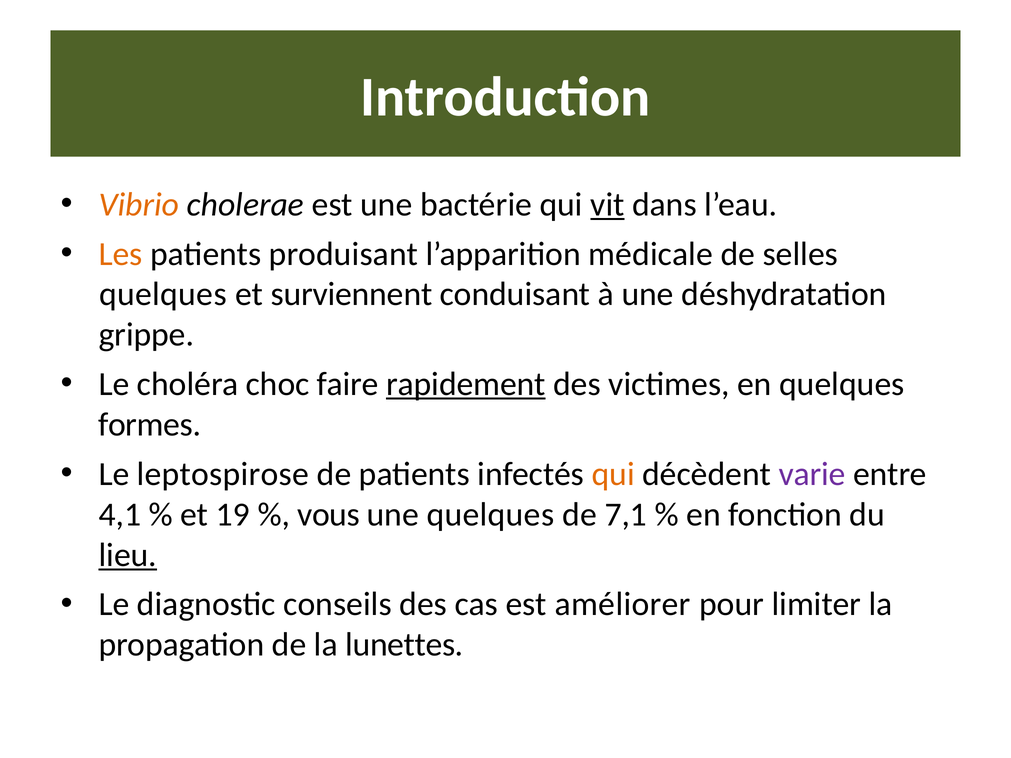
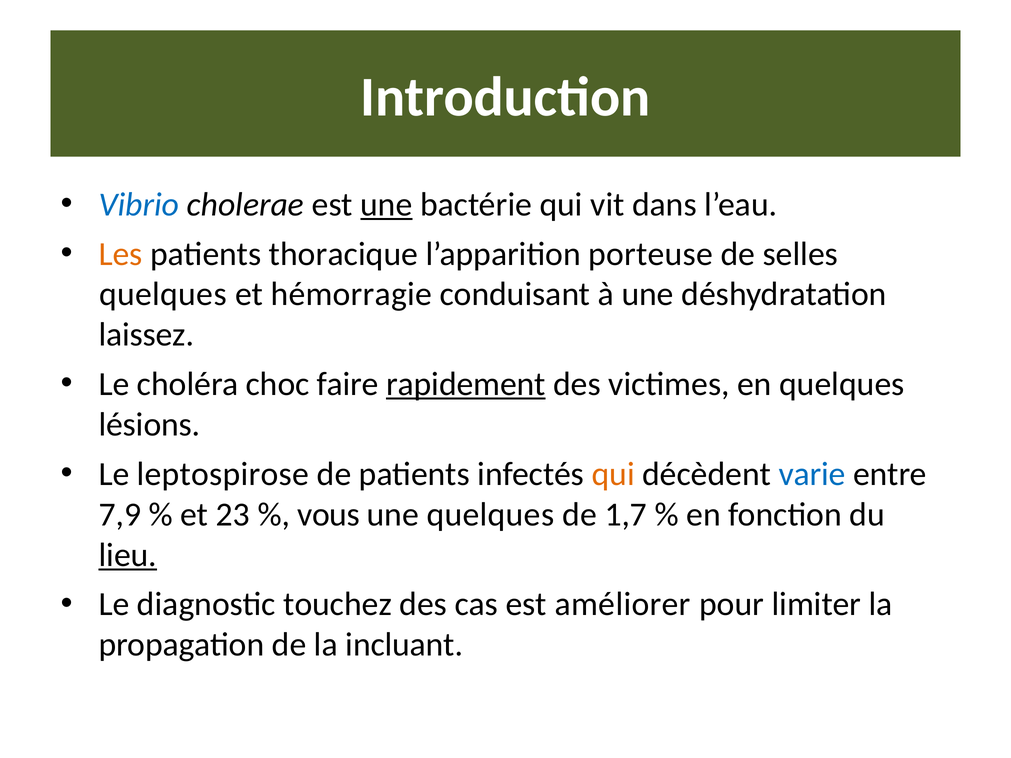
Vibrio colour: orange -> blue
une at (386, 205) underline: none -> present
vit underline: present -> none
produisant: produisant -> thoracique
médicale: médicale -> porteuse
surviennent: surviennent -> hémorragie
grippe: grippe -> laissez
formes: formes -> lésions
varie colour: purple -> blue
4,1: 4,1 -> 7,9
19: 19 -> 23
7,1: 7,1 -> 1,7
conseils: conseils -> touchez
lunettes: lunettes -> incluant
